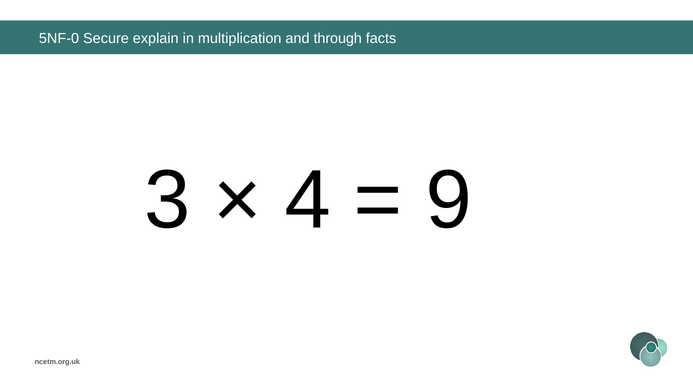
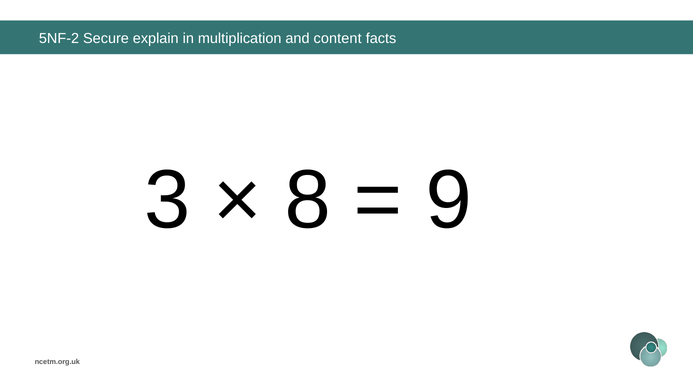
5NF-0: 5NF-0 -> 5NF-2
through: through -> content
4: 4 -> 8
